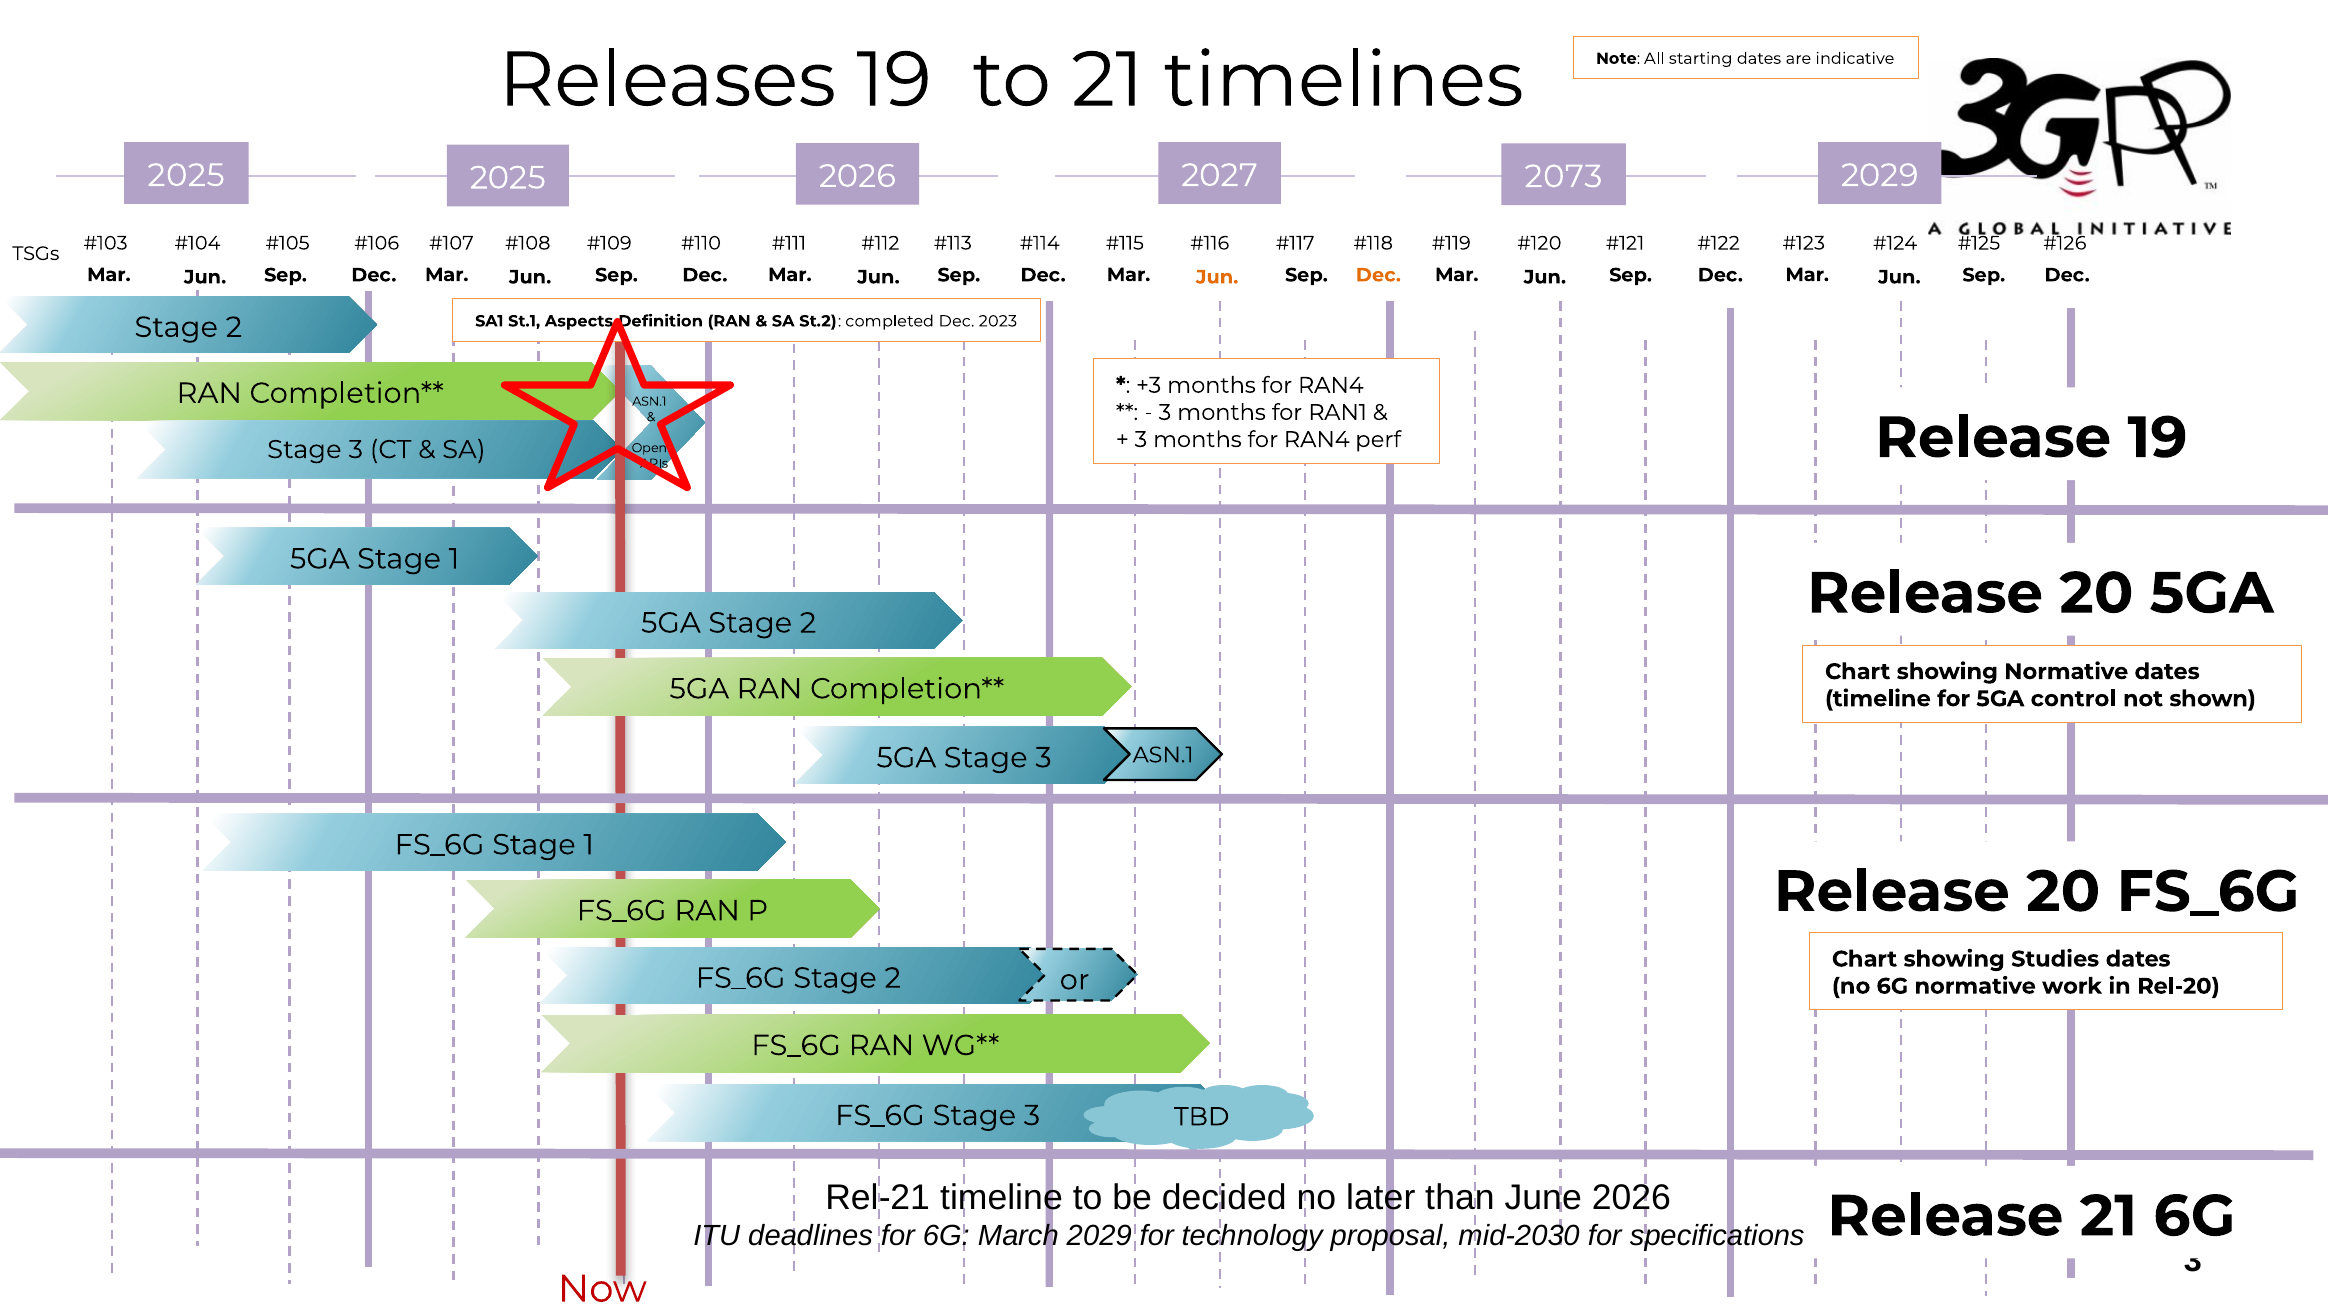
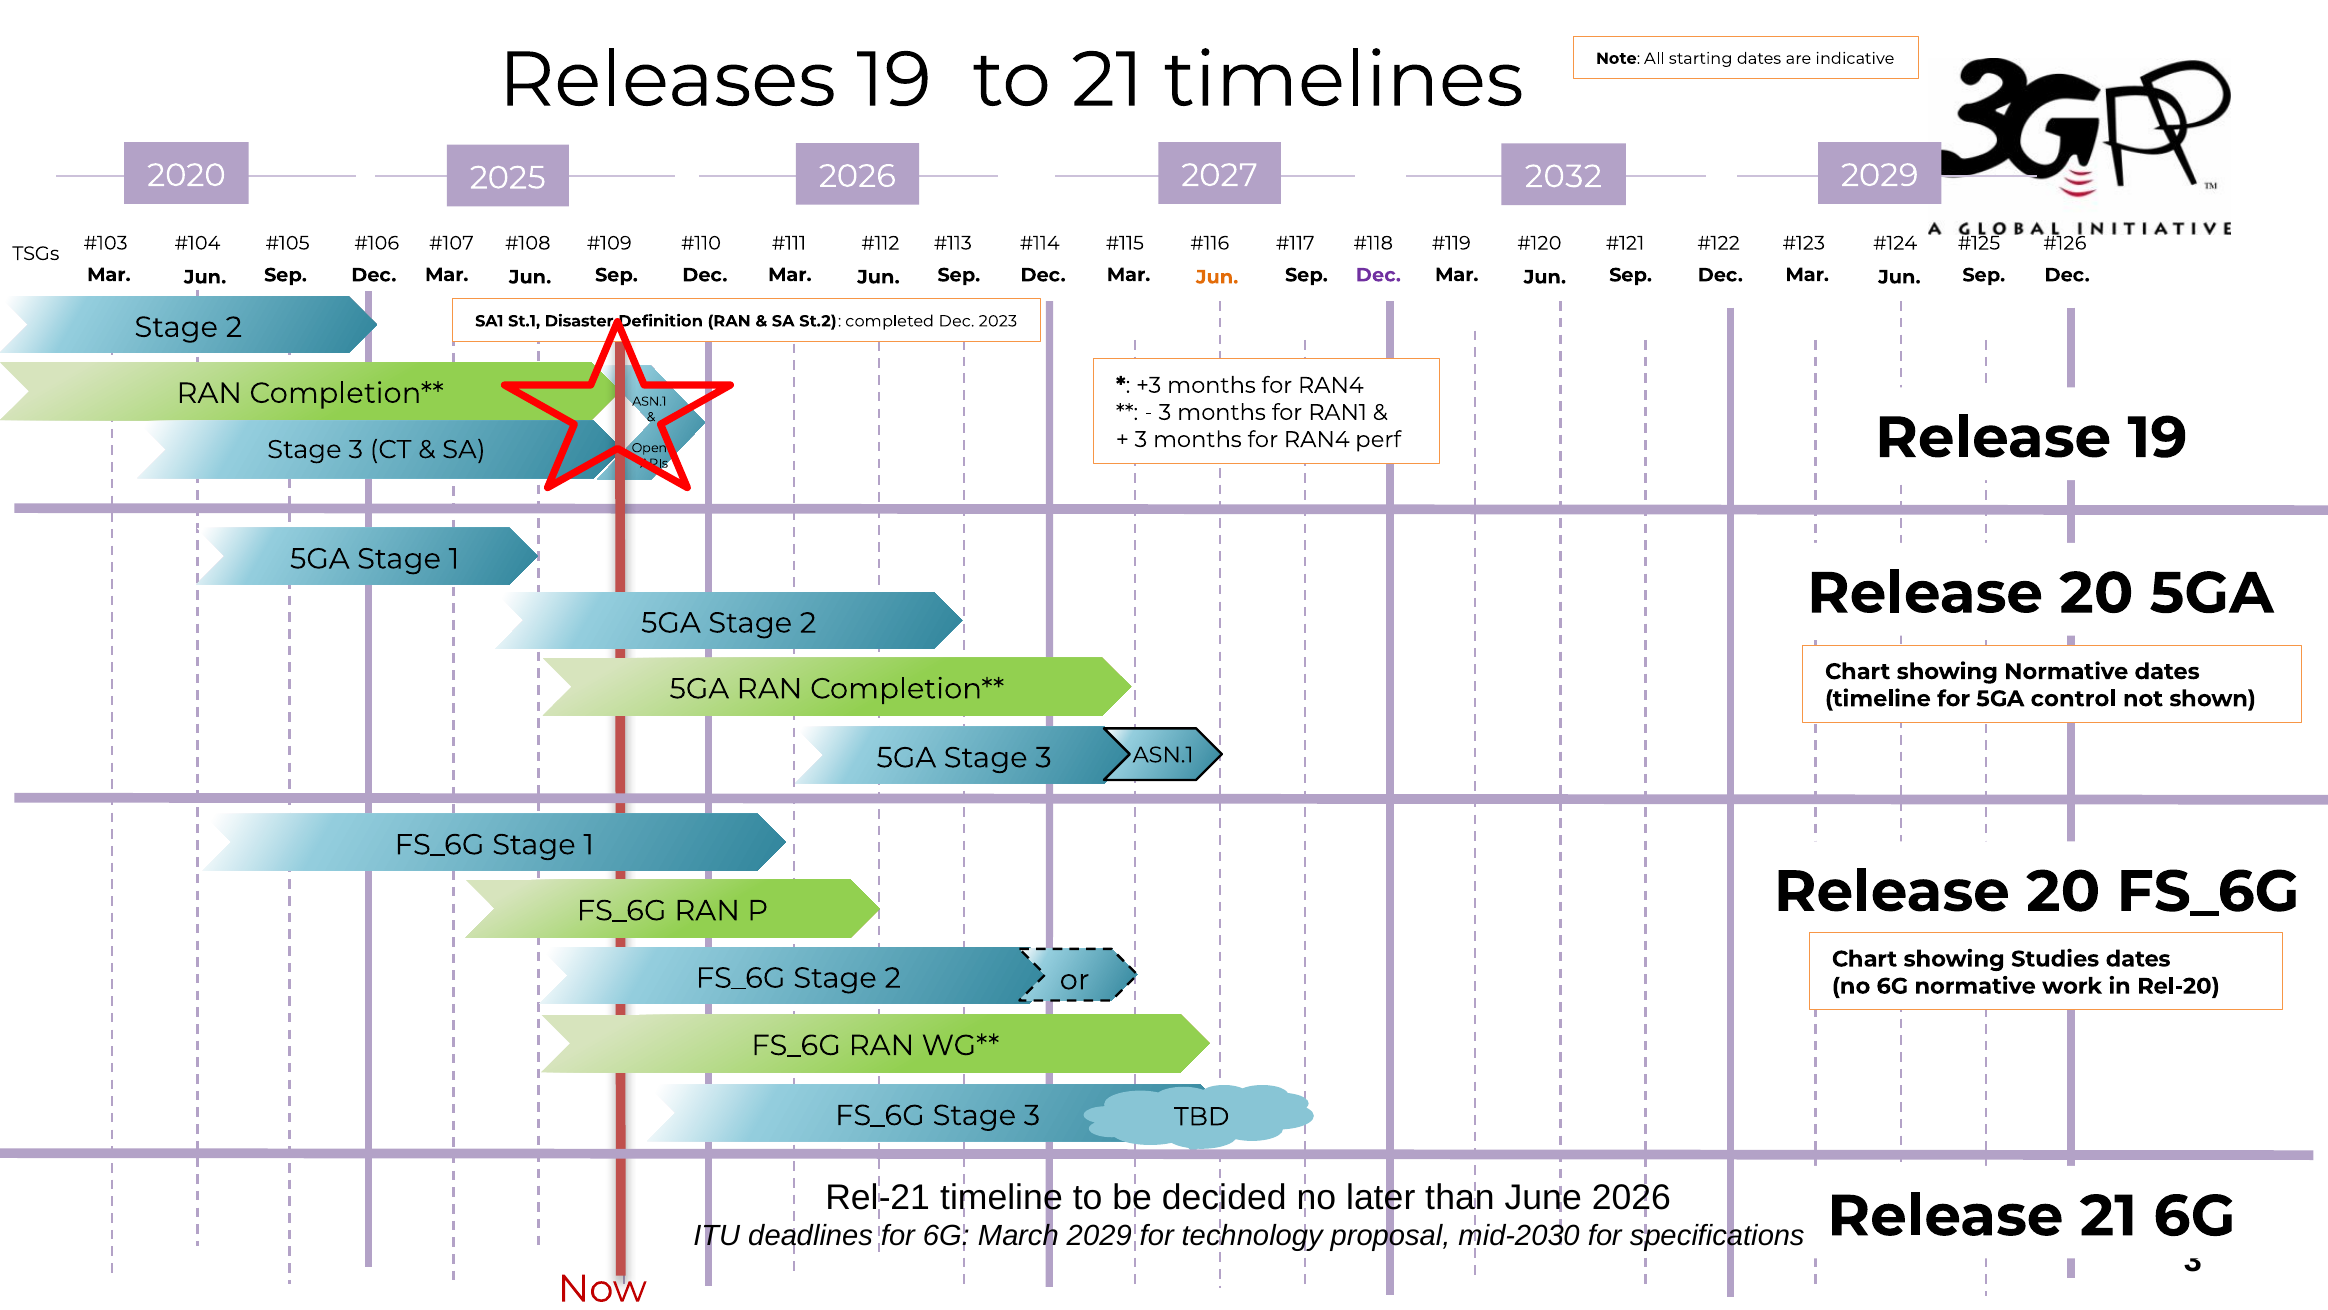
2025 at (186, 175): 2025 -> 2020
2073: 2073 -> 2032
Dec at (1378, 275) colour: orange -> purple
Aspects: Aspects -> Disaster
